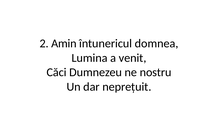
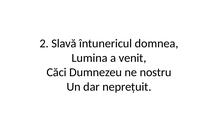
Amin: Amin -> Slavă
